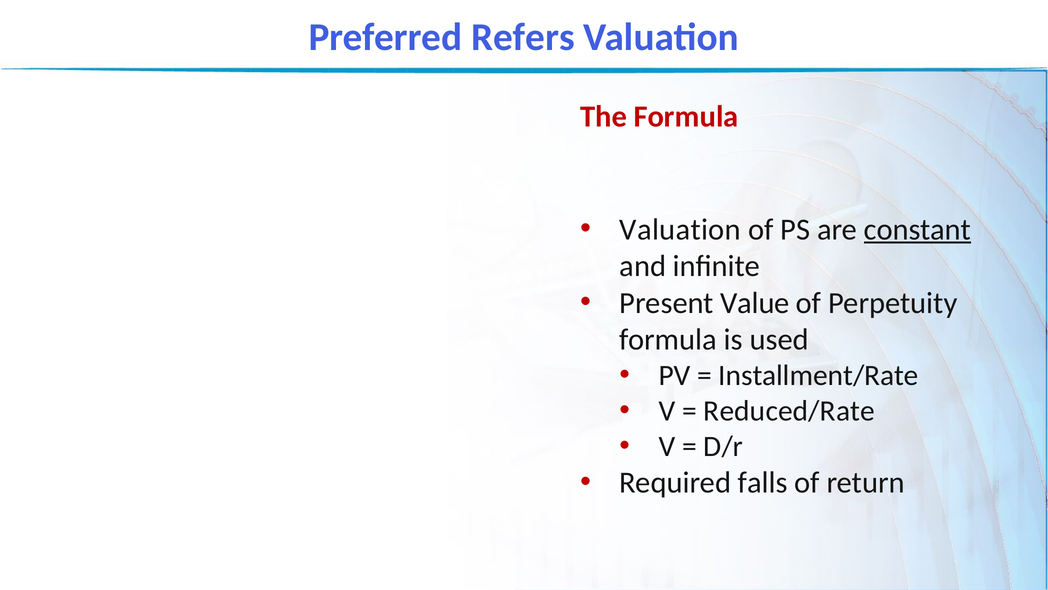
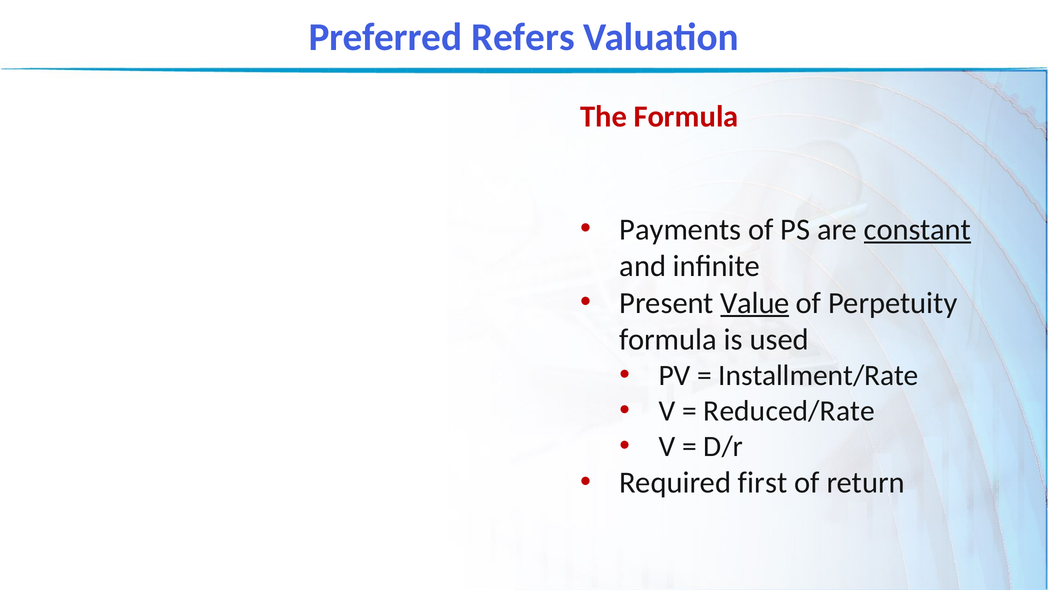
Valuation at (680, 229): Valuation -> Payments
Value underline: none -> present
falls: falls -> first
